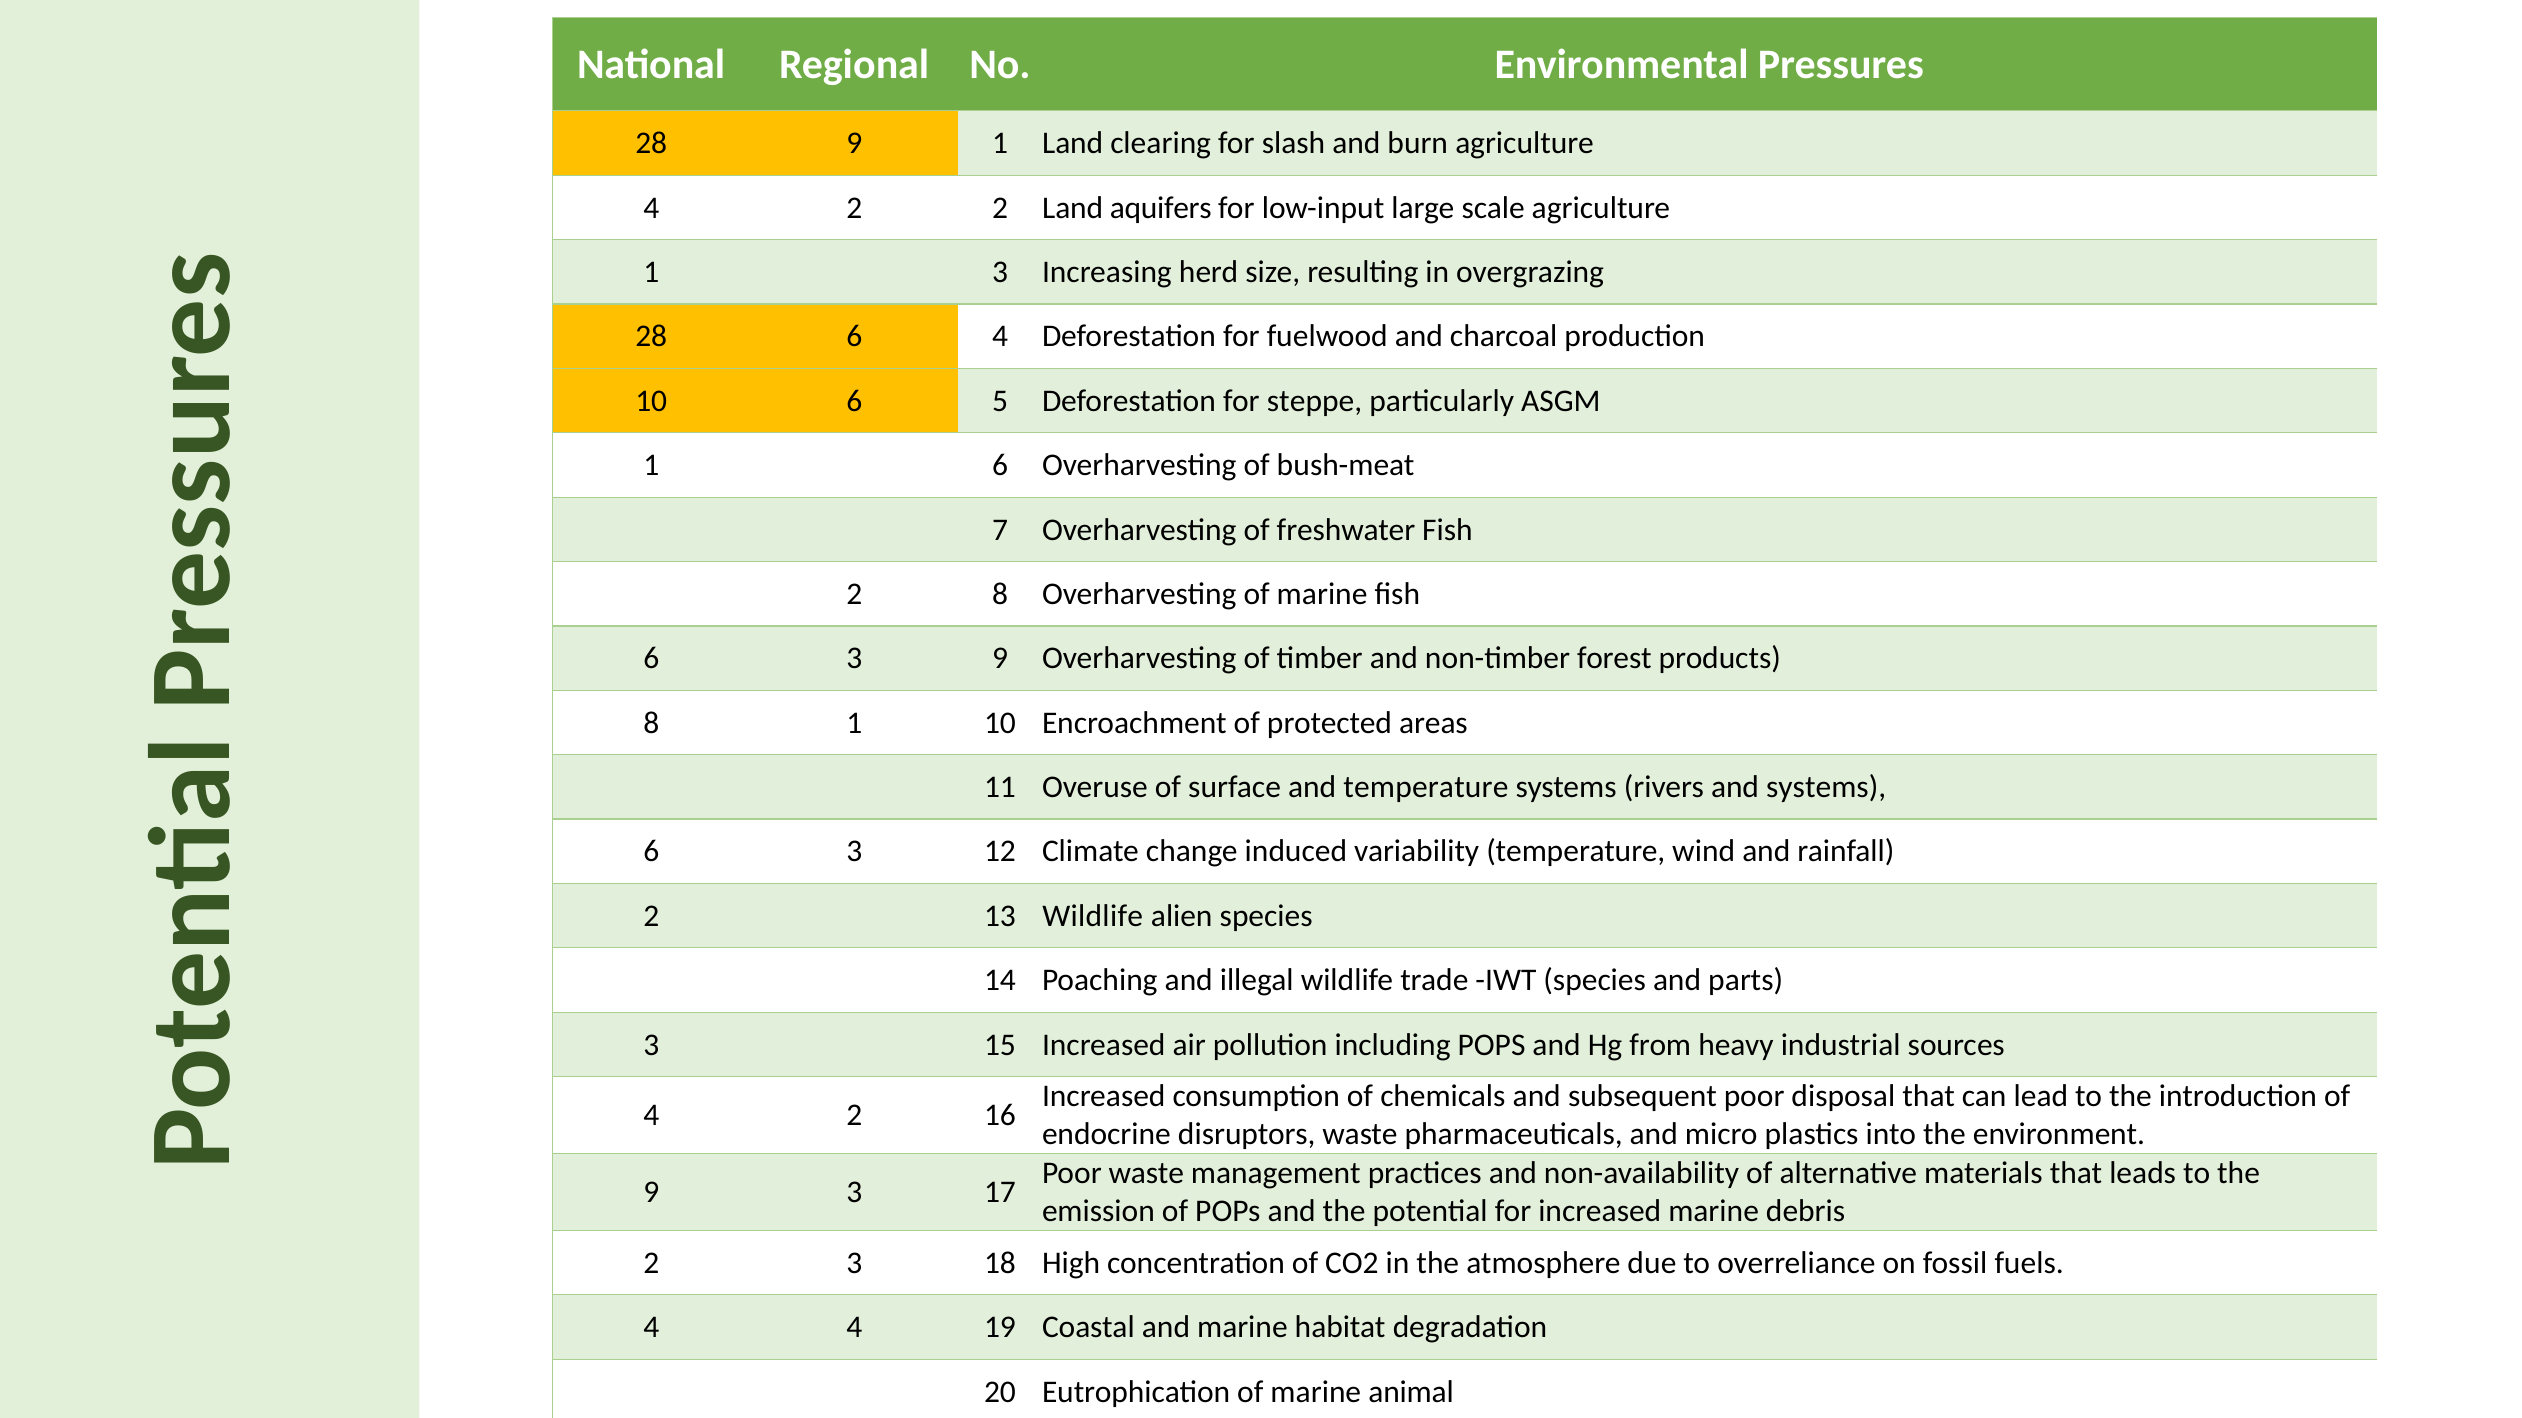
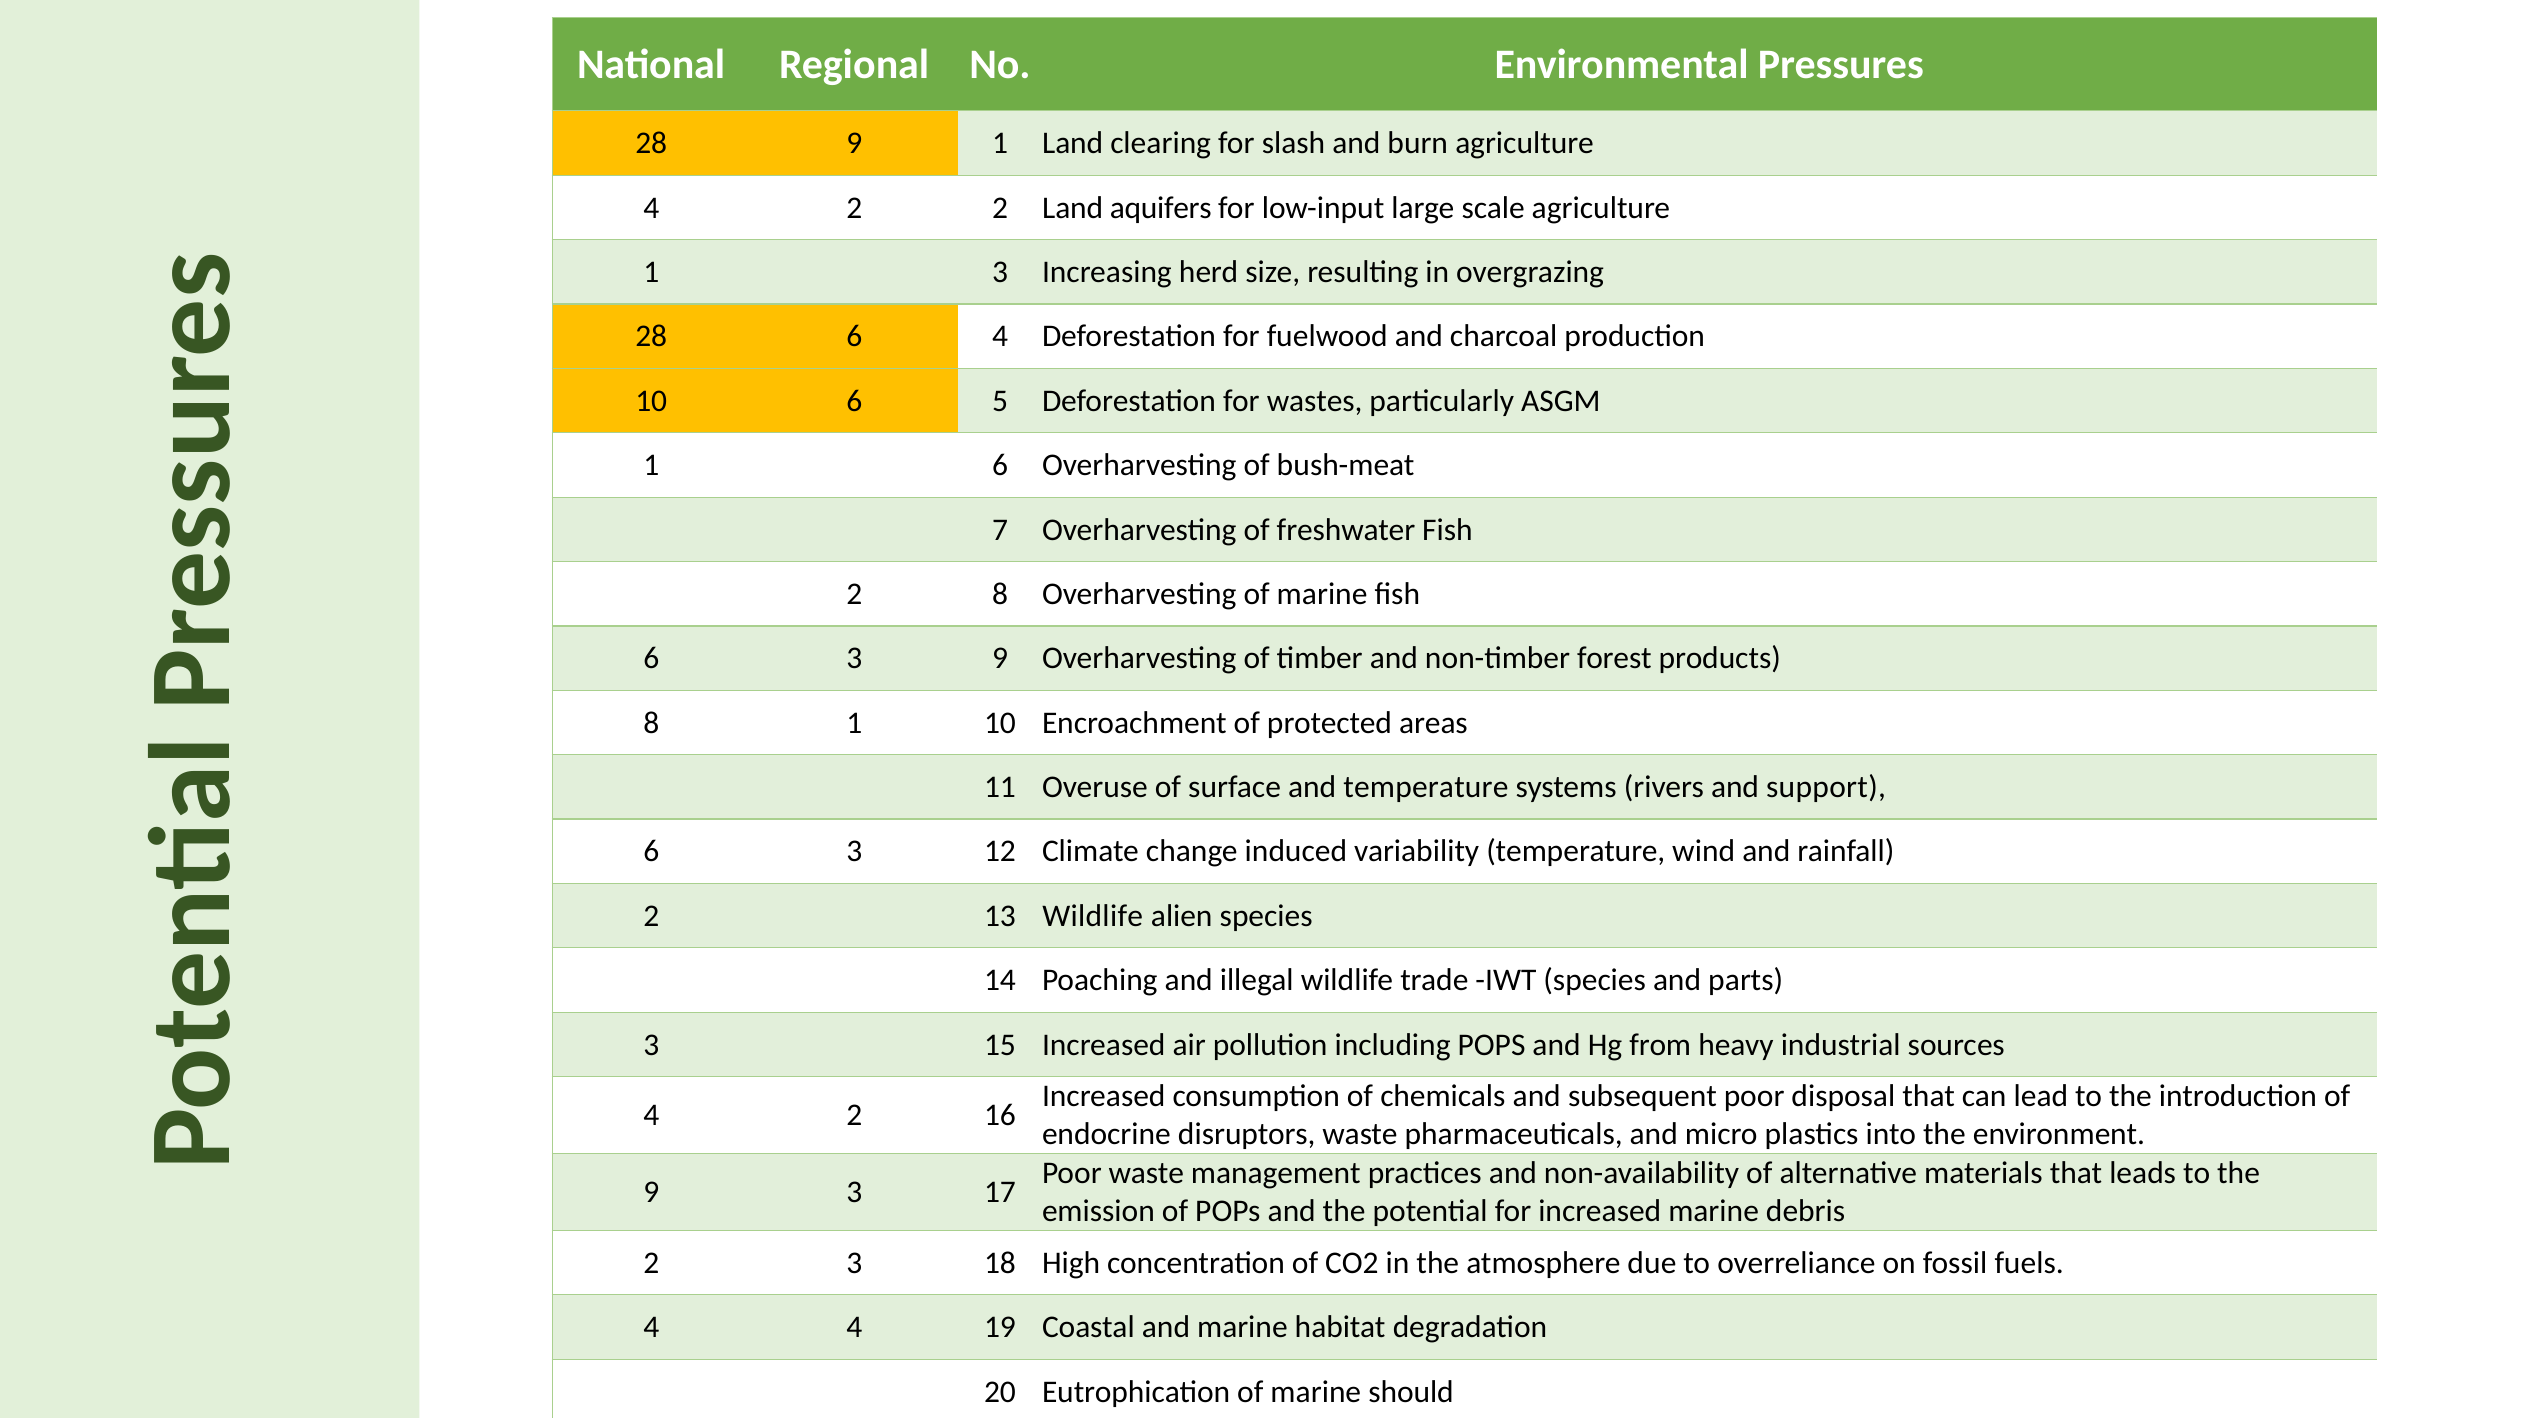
steppe: steppe -> wastes
and systems: systems -> support
animal: animal -> should
